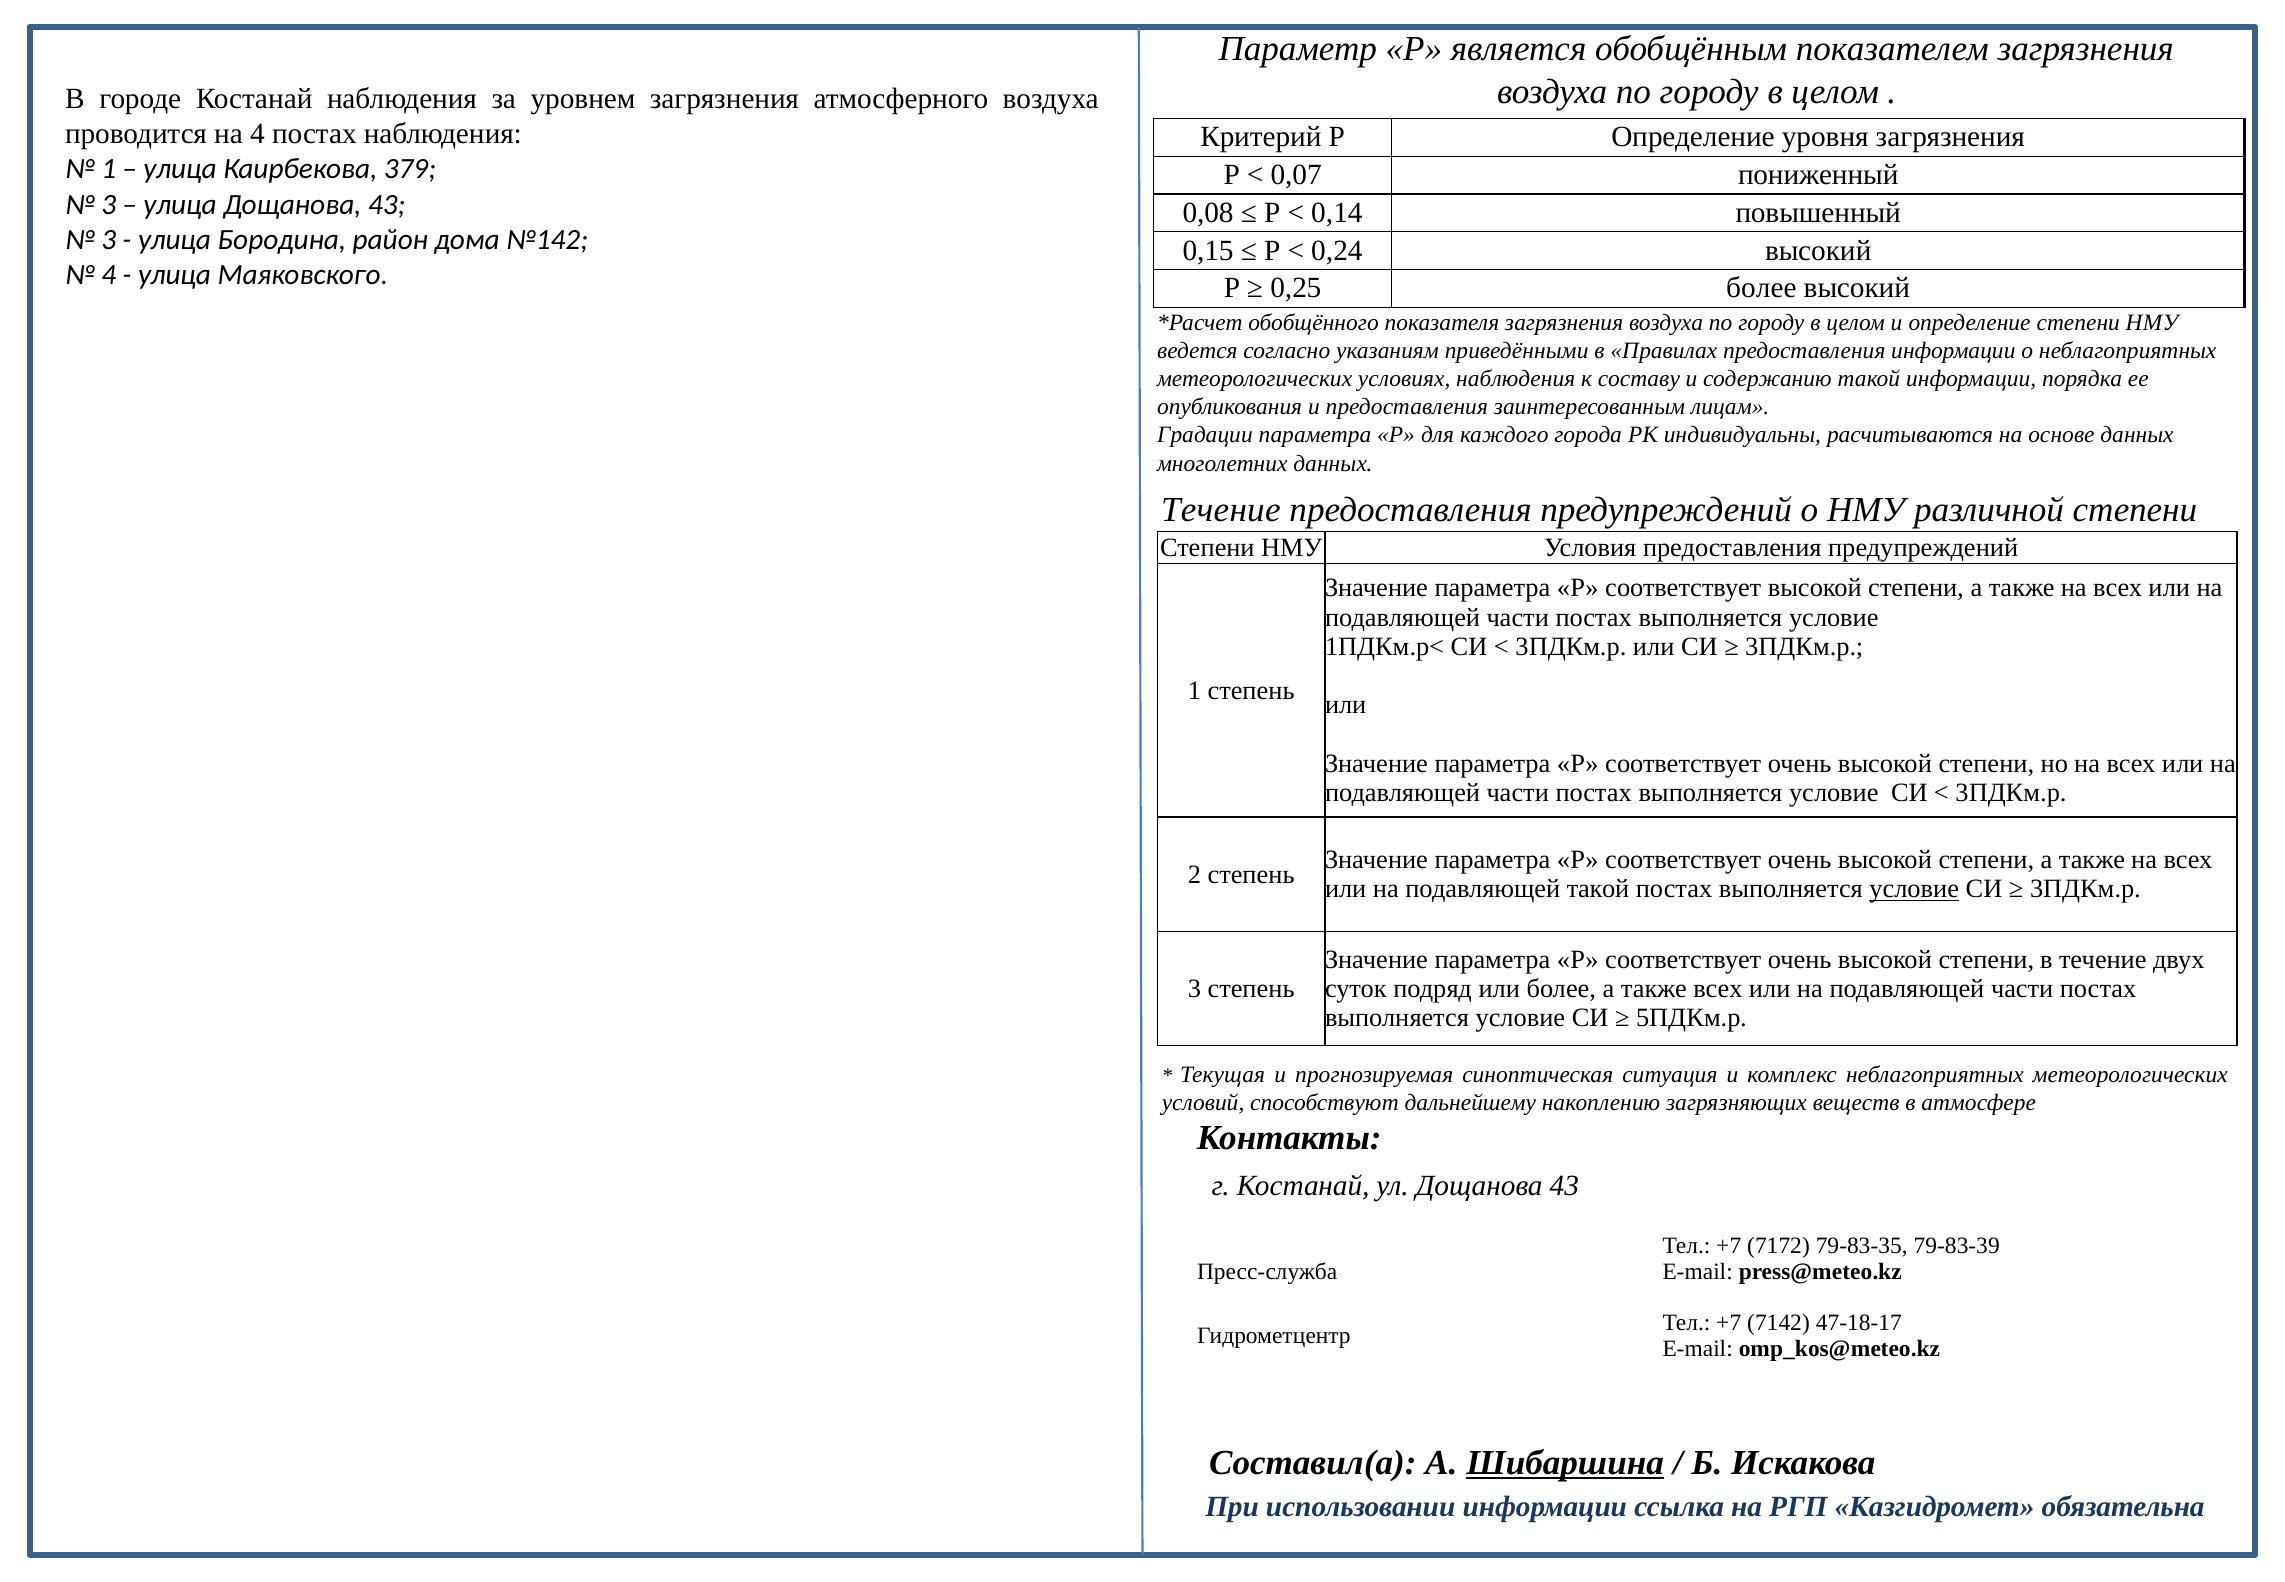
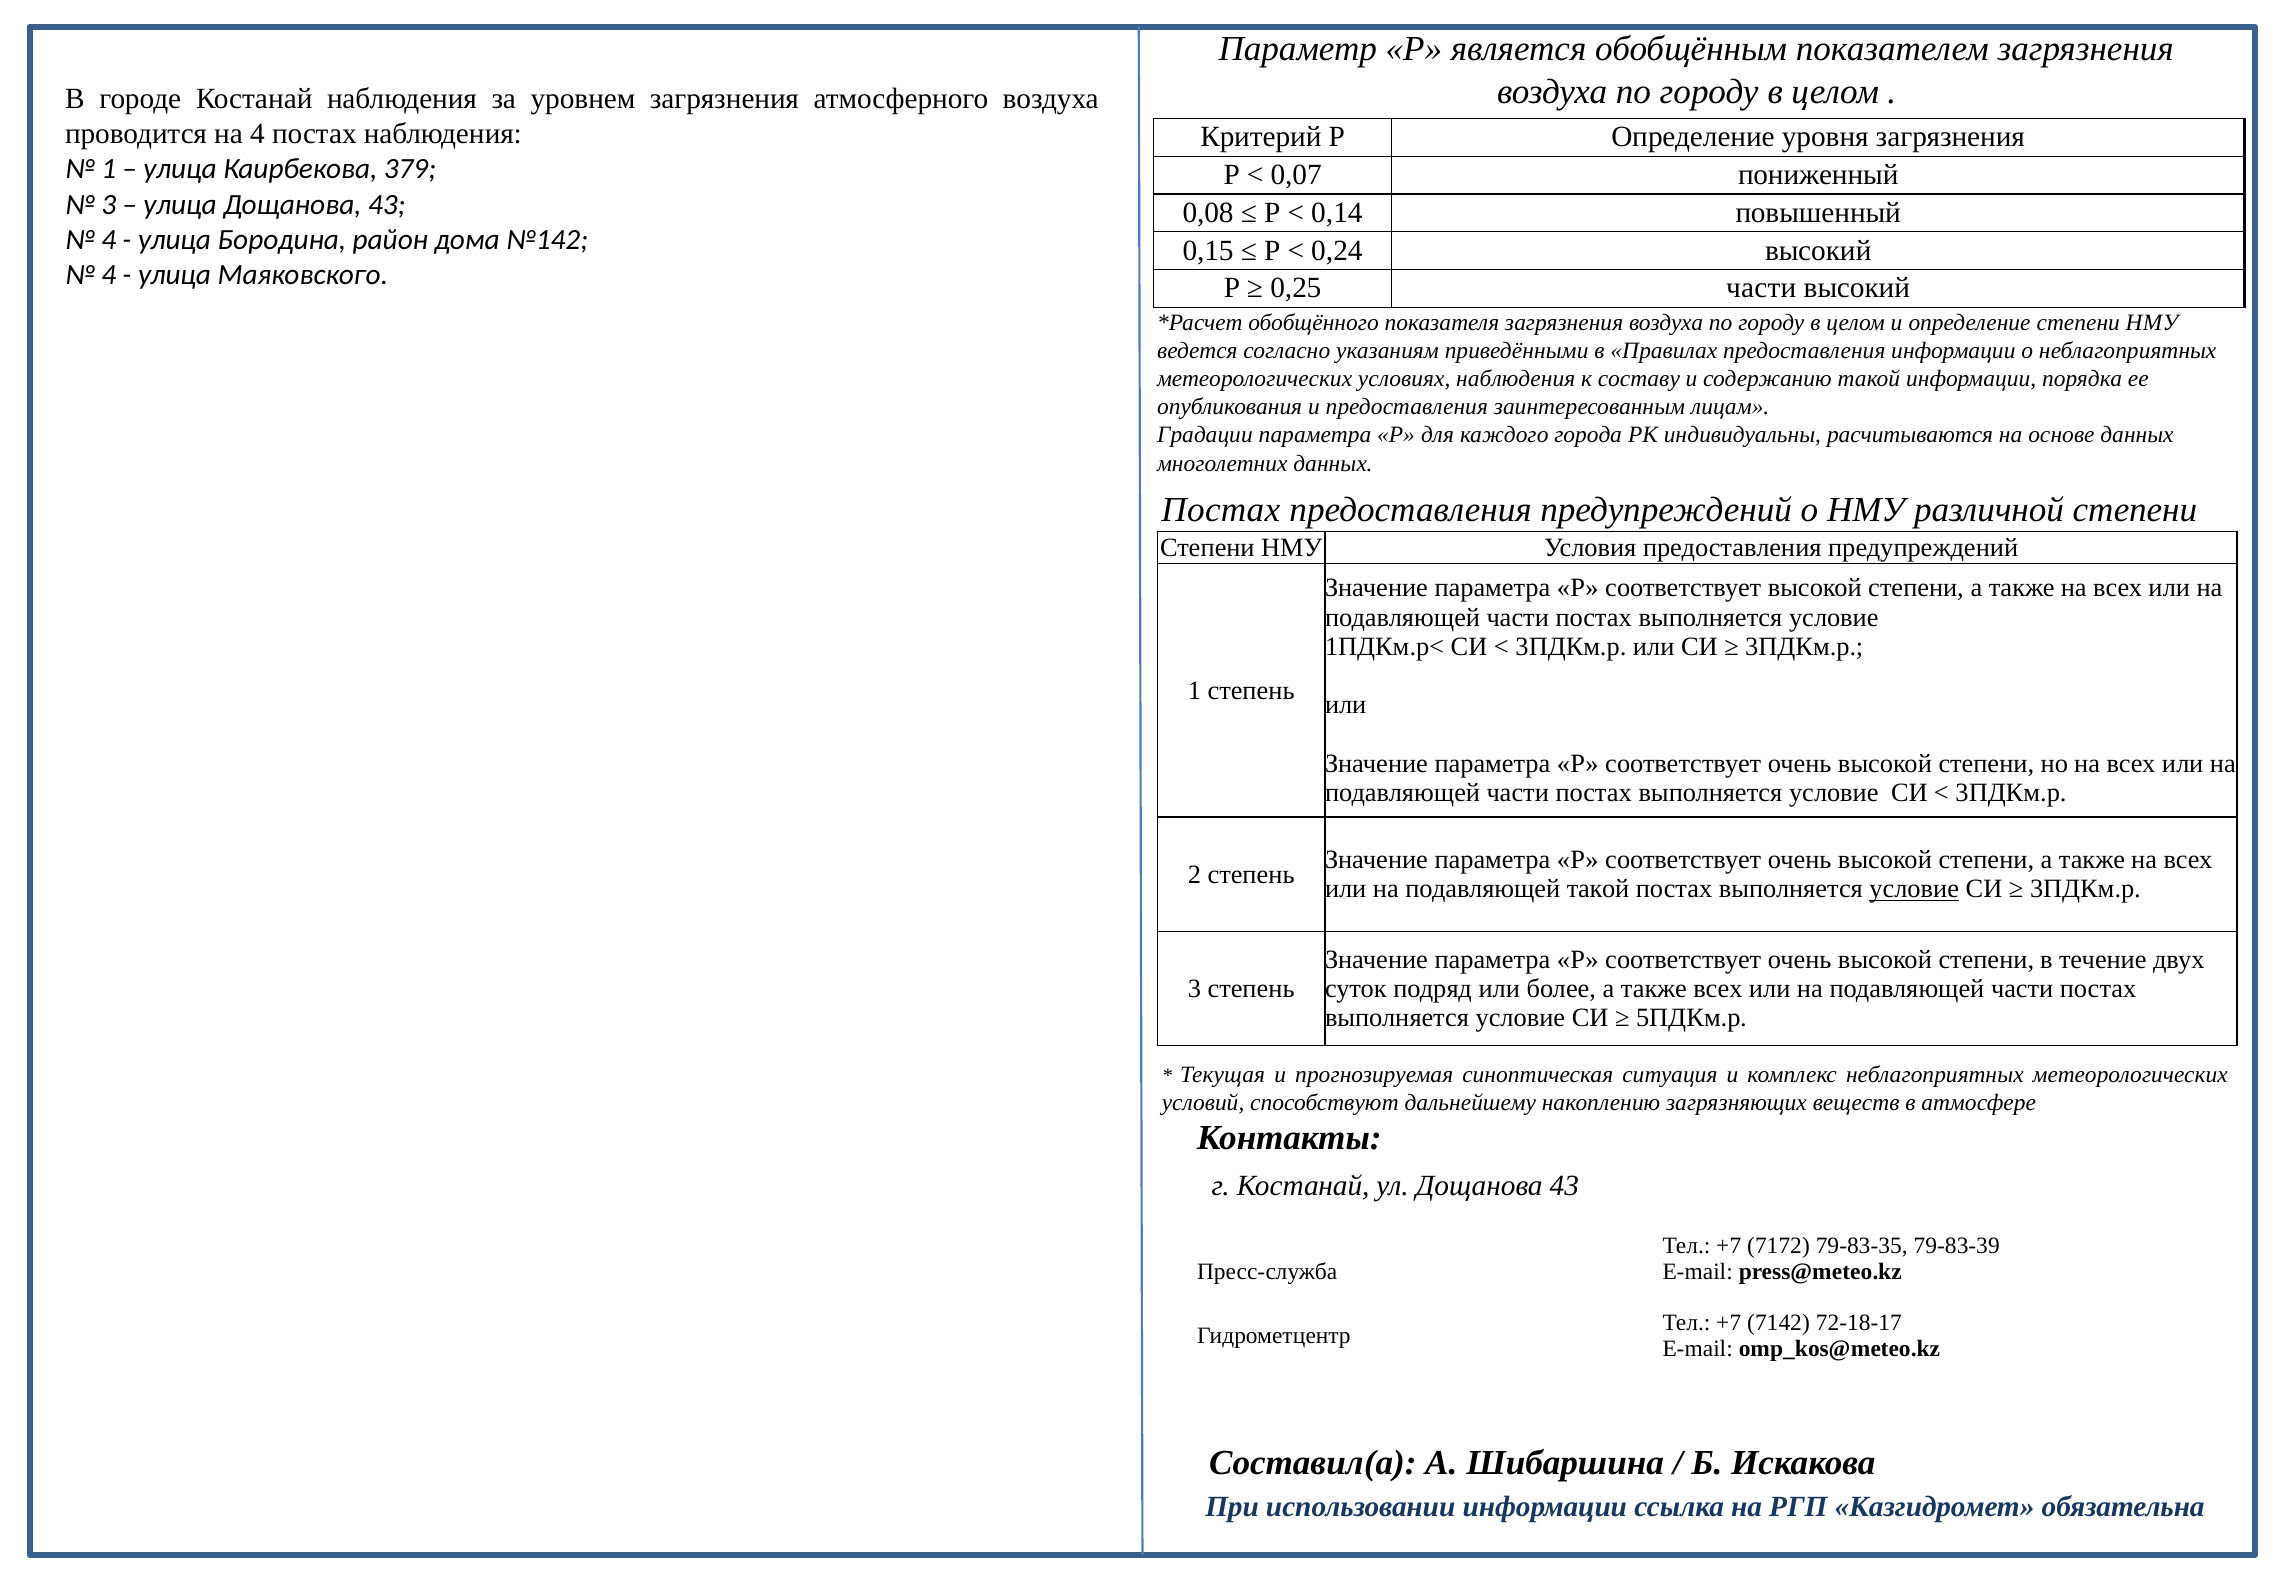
3 at (109, 240): 3 -> 4
0,25 более: более -> части
Течение at (1221, 510): Течение -> Постах
47-18-17: 47-18-17 -> 72-18-17
Шибаршина underline: present -> none
